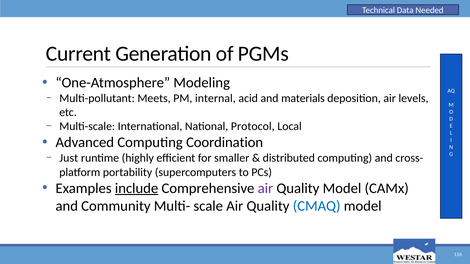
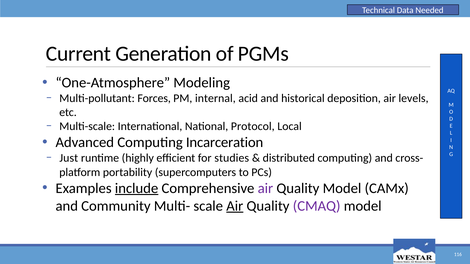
Meets: Meets -> Forces
materials: materials -> historical
Coordination: Coordination -> Incarceration
smaller: smaller -> studies
Air at (235, 206) underline: none -> present
CMAQ colour: blue -> purple
